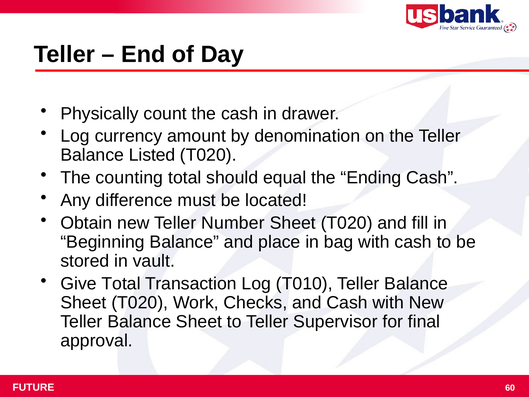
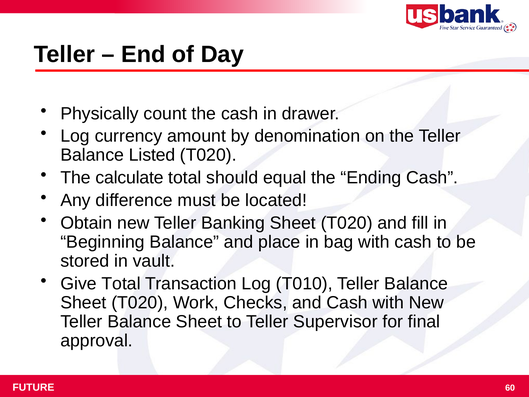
counting: counting -> calculate
Number: Number -> Banking
